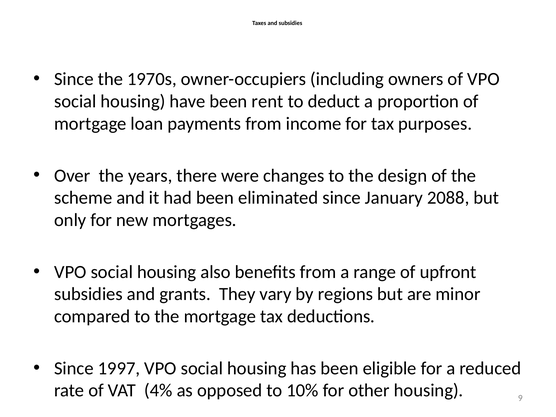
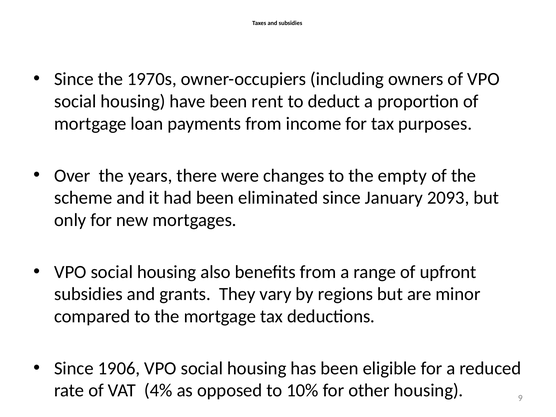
design: design -> empty
2088: 2088 -> 2093
1997: 1997 -> 1906
